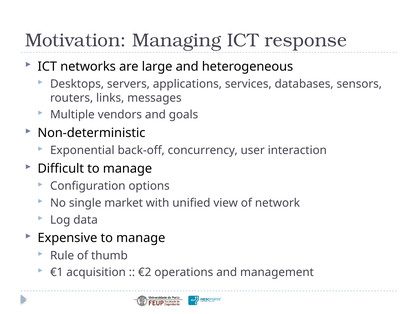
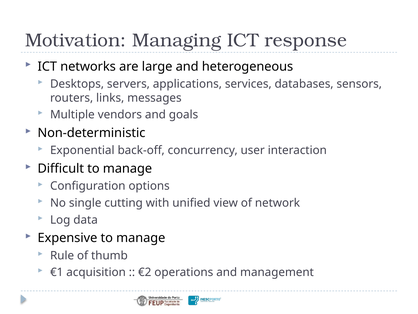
market: market -> cutting
